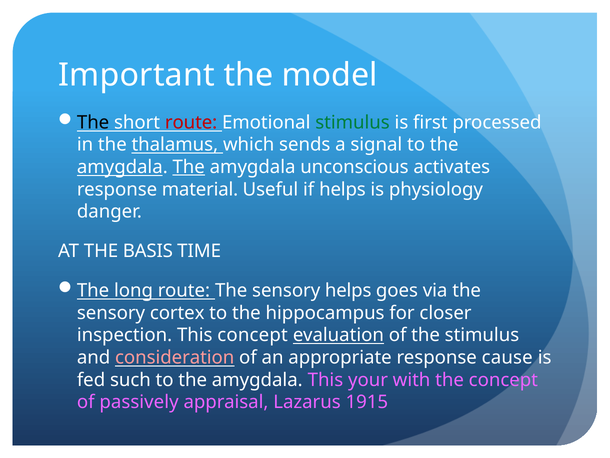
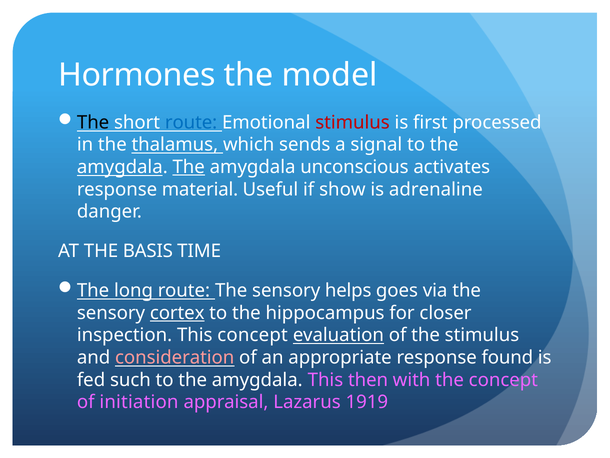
Important: Important -> Hormones
route at (191, 122) colour: red -> blue
stimulus at (353, 122) colour: green -> red
if helps: helps -> show
physiology: physiology -> adrenaline
cortex underline: none -> present
cause: cause -> found
your: your -> then
passively: passively -> initiation
1915: 1915 -> 1919
